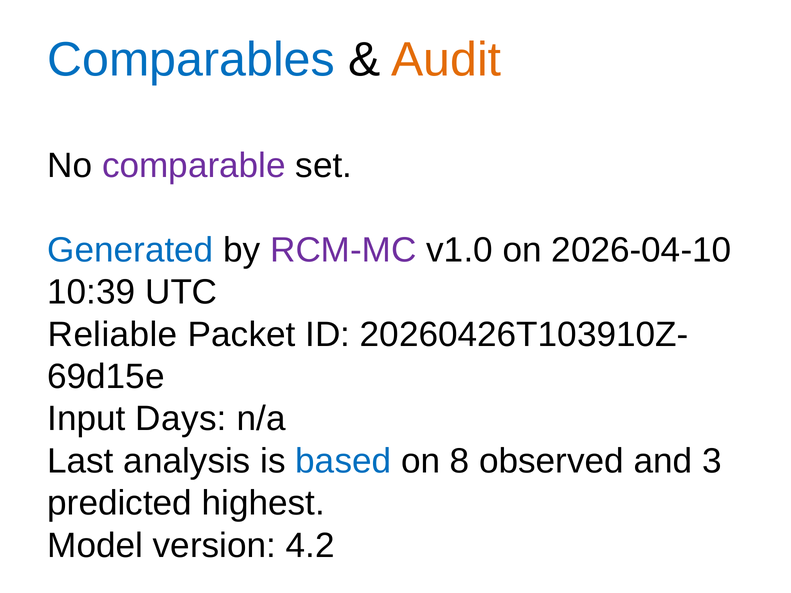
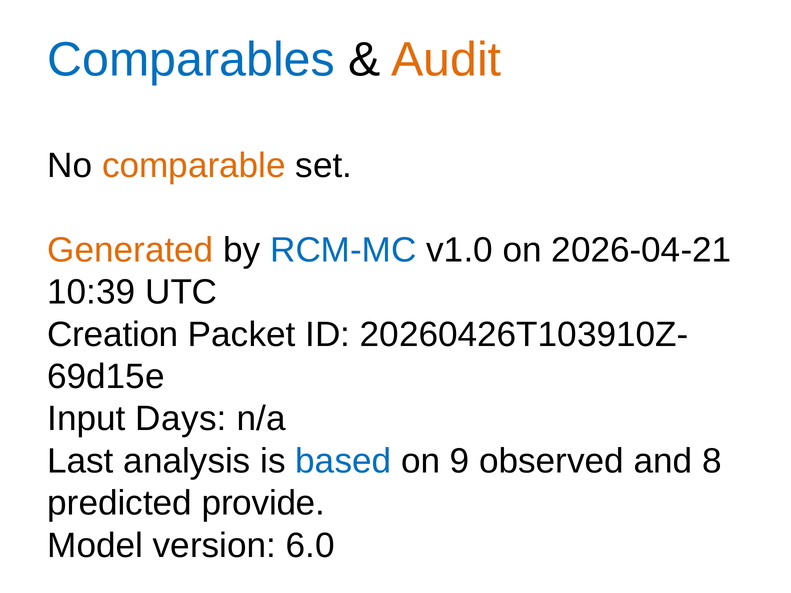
comparable colour: purple -> orange
Generated colour: blue -> orange
RCM-MC colour: purple -> blue
2026-04-10: 2026-04-10 -> 2026-04-21
Reliable: Reliable -> Creation
8: 8 -> 9
3: 3 -> 8
highest: highest -> provide
4.2: 4.2 -> 6.0
